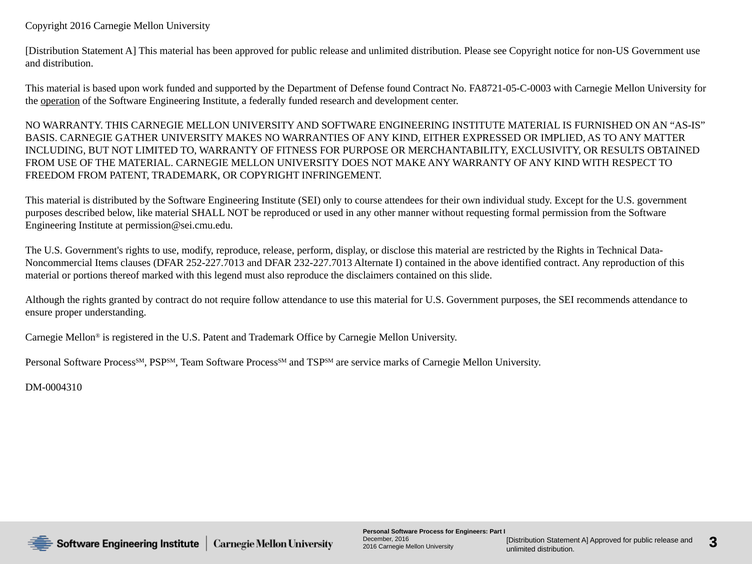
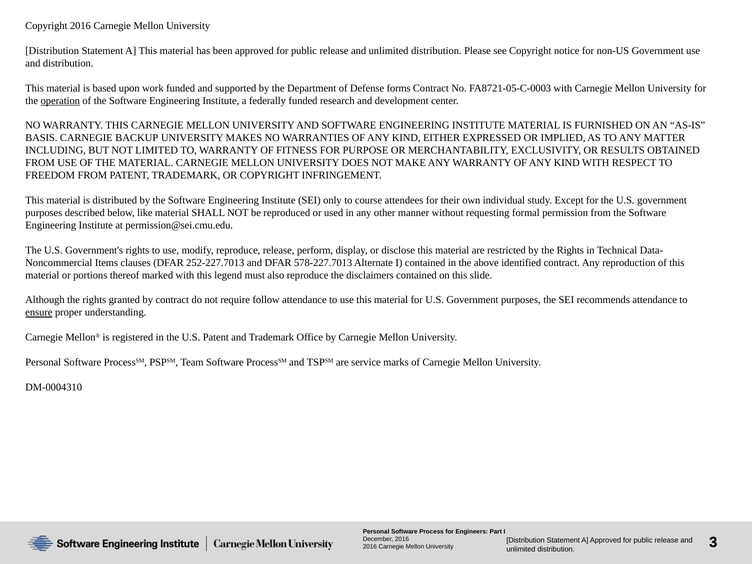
found: found -> forms
GATHER: GATHER -> BACKUP
232-227.7013: 232-227.7013 -> 578-227.7013
ensure underline: none -> present
